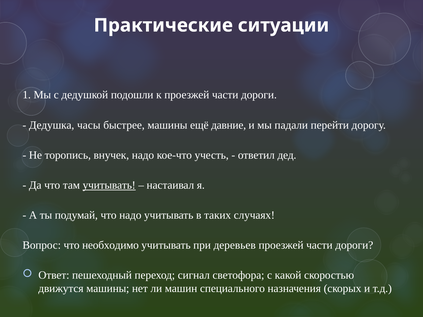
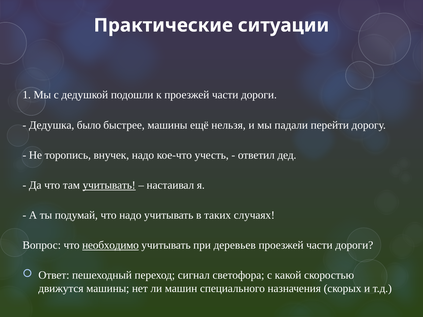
часы: часы -> было
давние: давние -> нельзя
необходимо underline: none -> present
